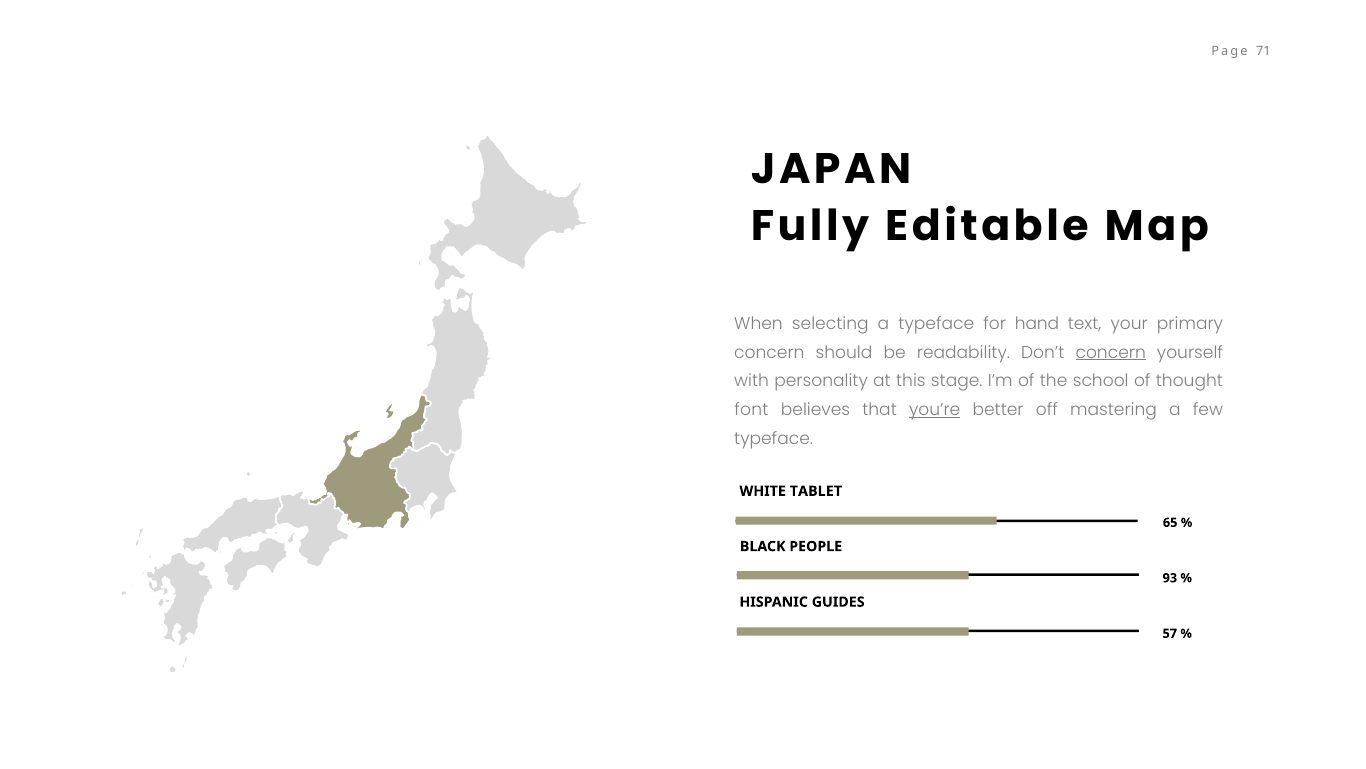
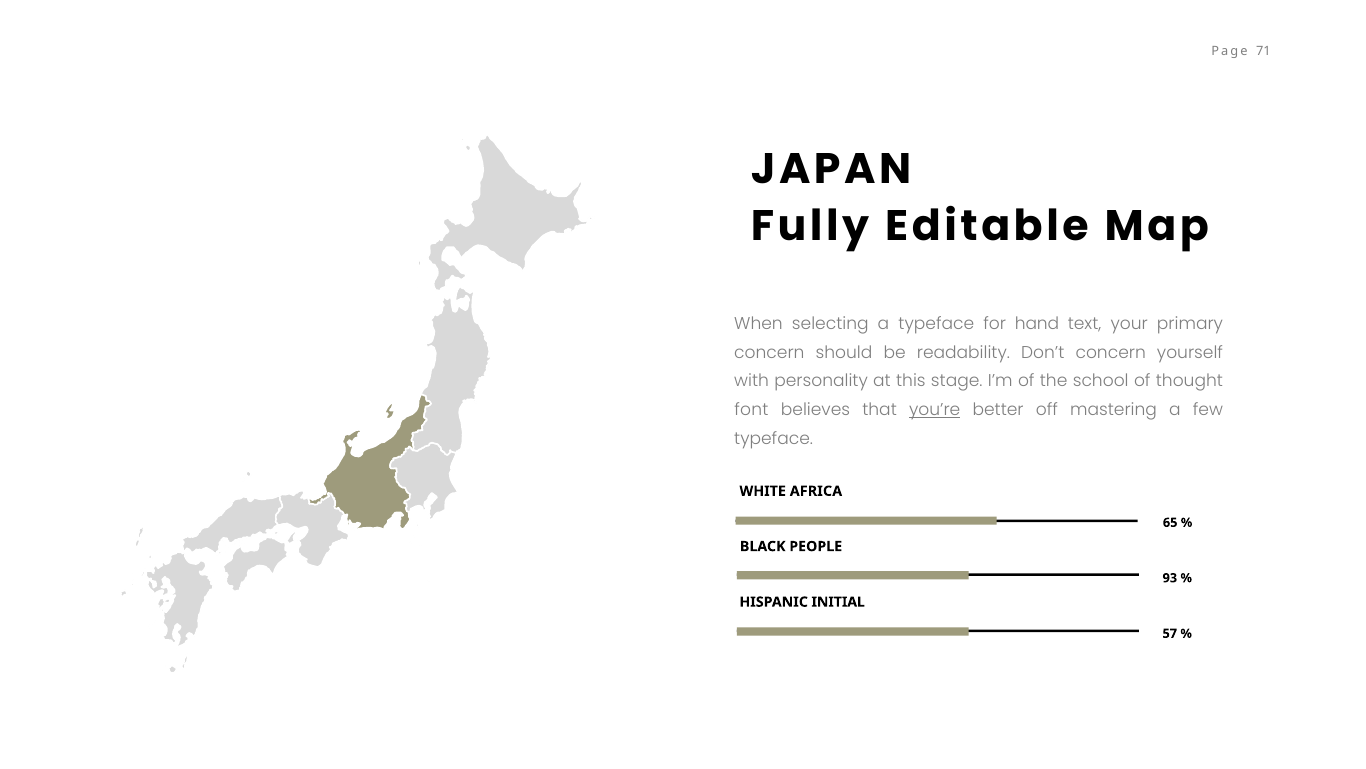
concern at (1111, 352) underline: present -> none
TABLET: TABLET -> AFRICA
GUIDES: GUIDES -> INITIAL
